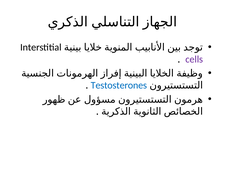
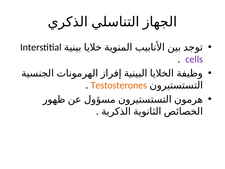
Testosterones colour: blue -> orange
